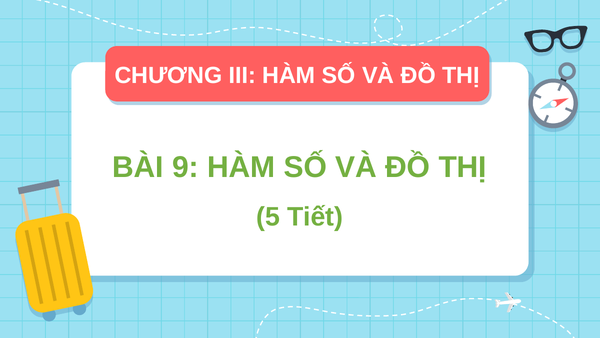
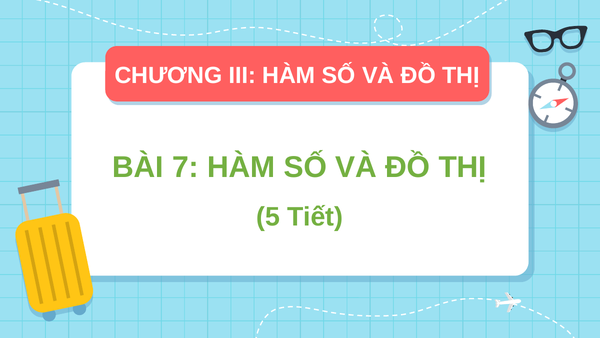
9: 9 -> 7
